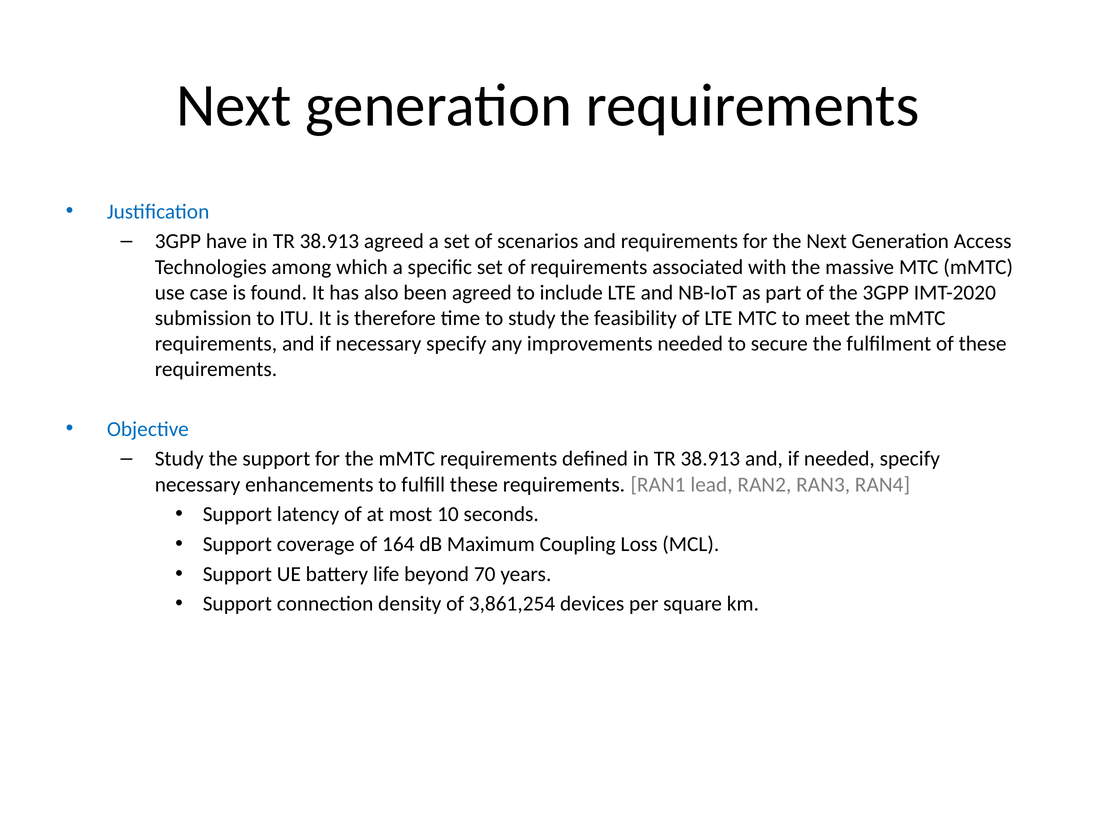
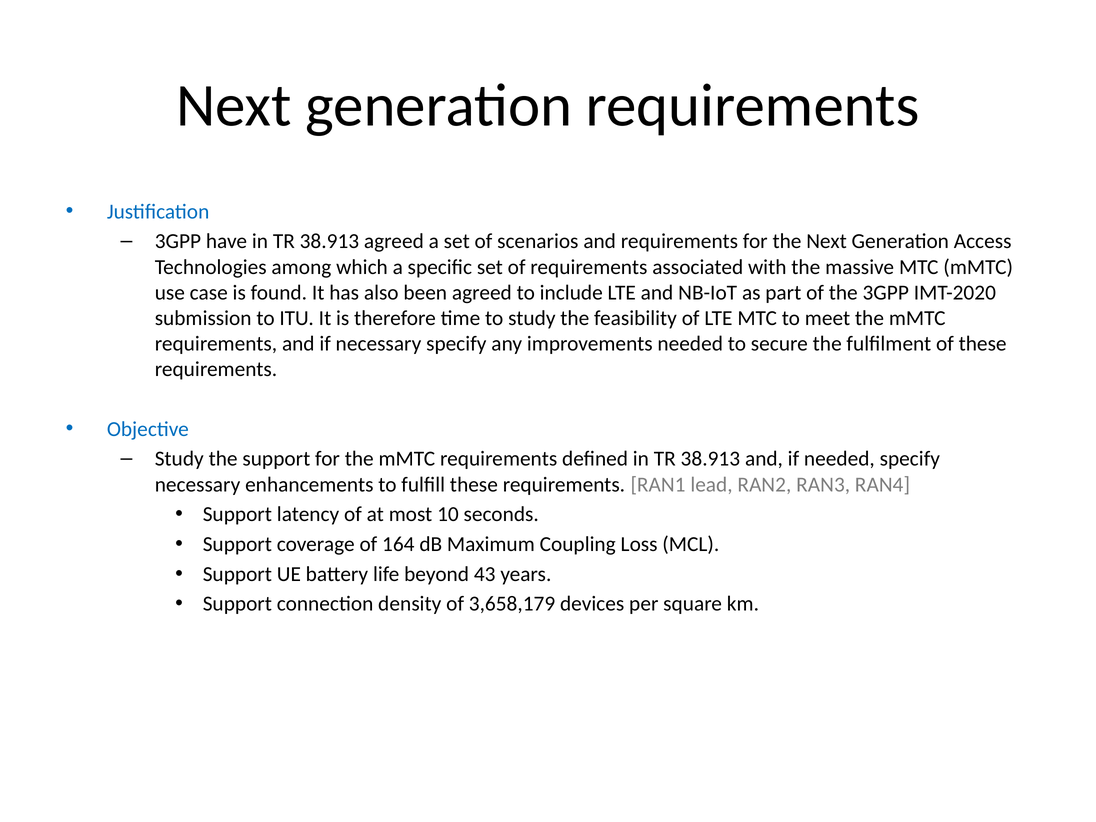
70: 70 -> 43
3,861,254: 3,861,254 -> 3,658,179
